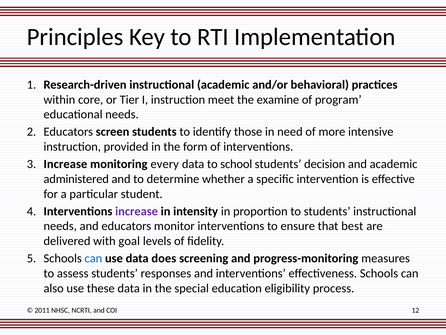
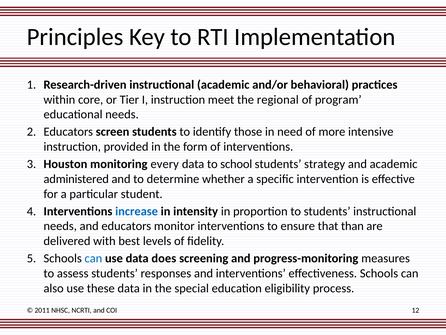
examine: examine -> regional
3 Increase: Increase -> Houston
decision: decision -> strategy
increase at (137, 211) colour: purple -> blue
best: best -> than
goal: goal -> best
